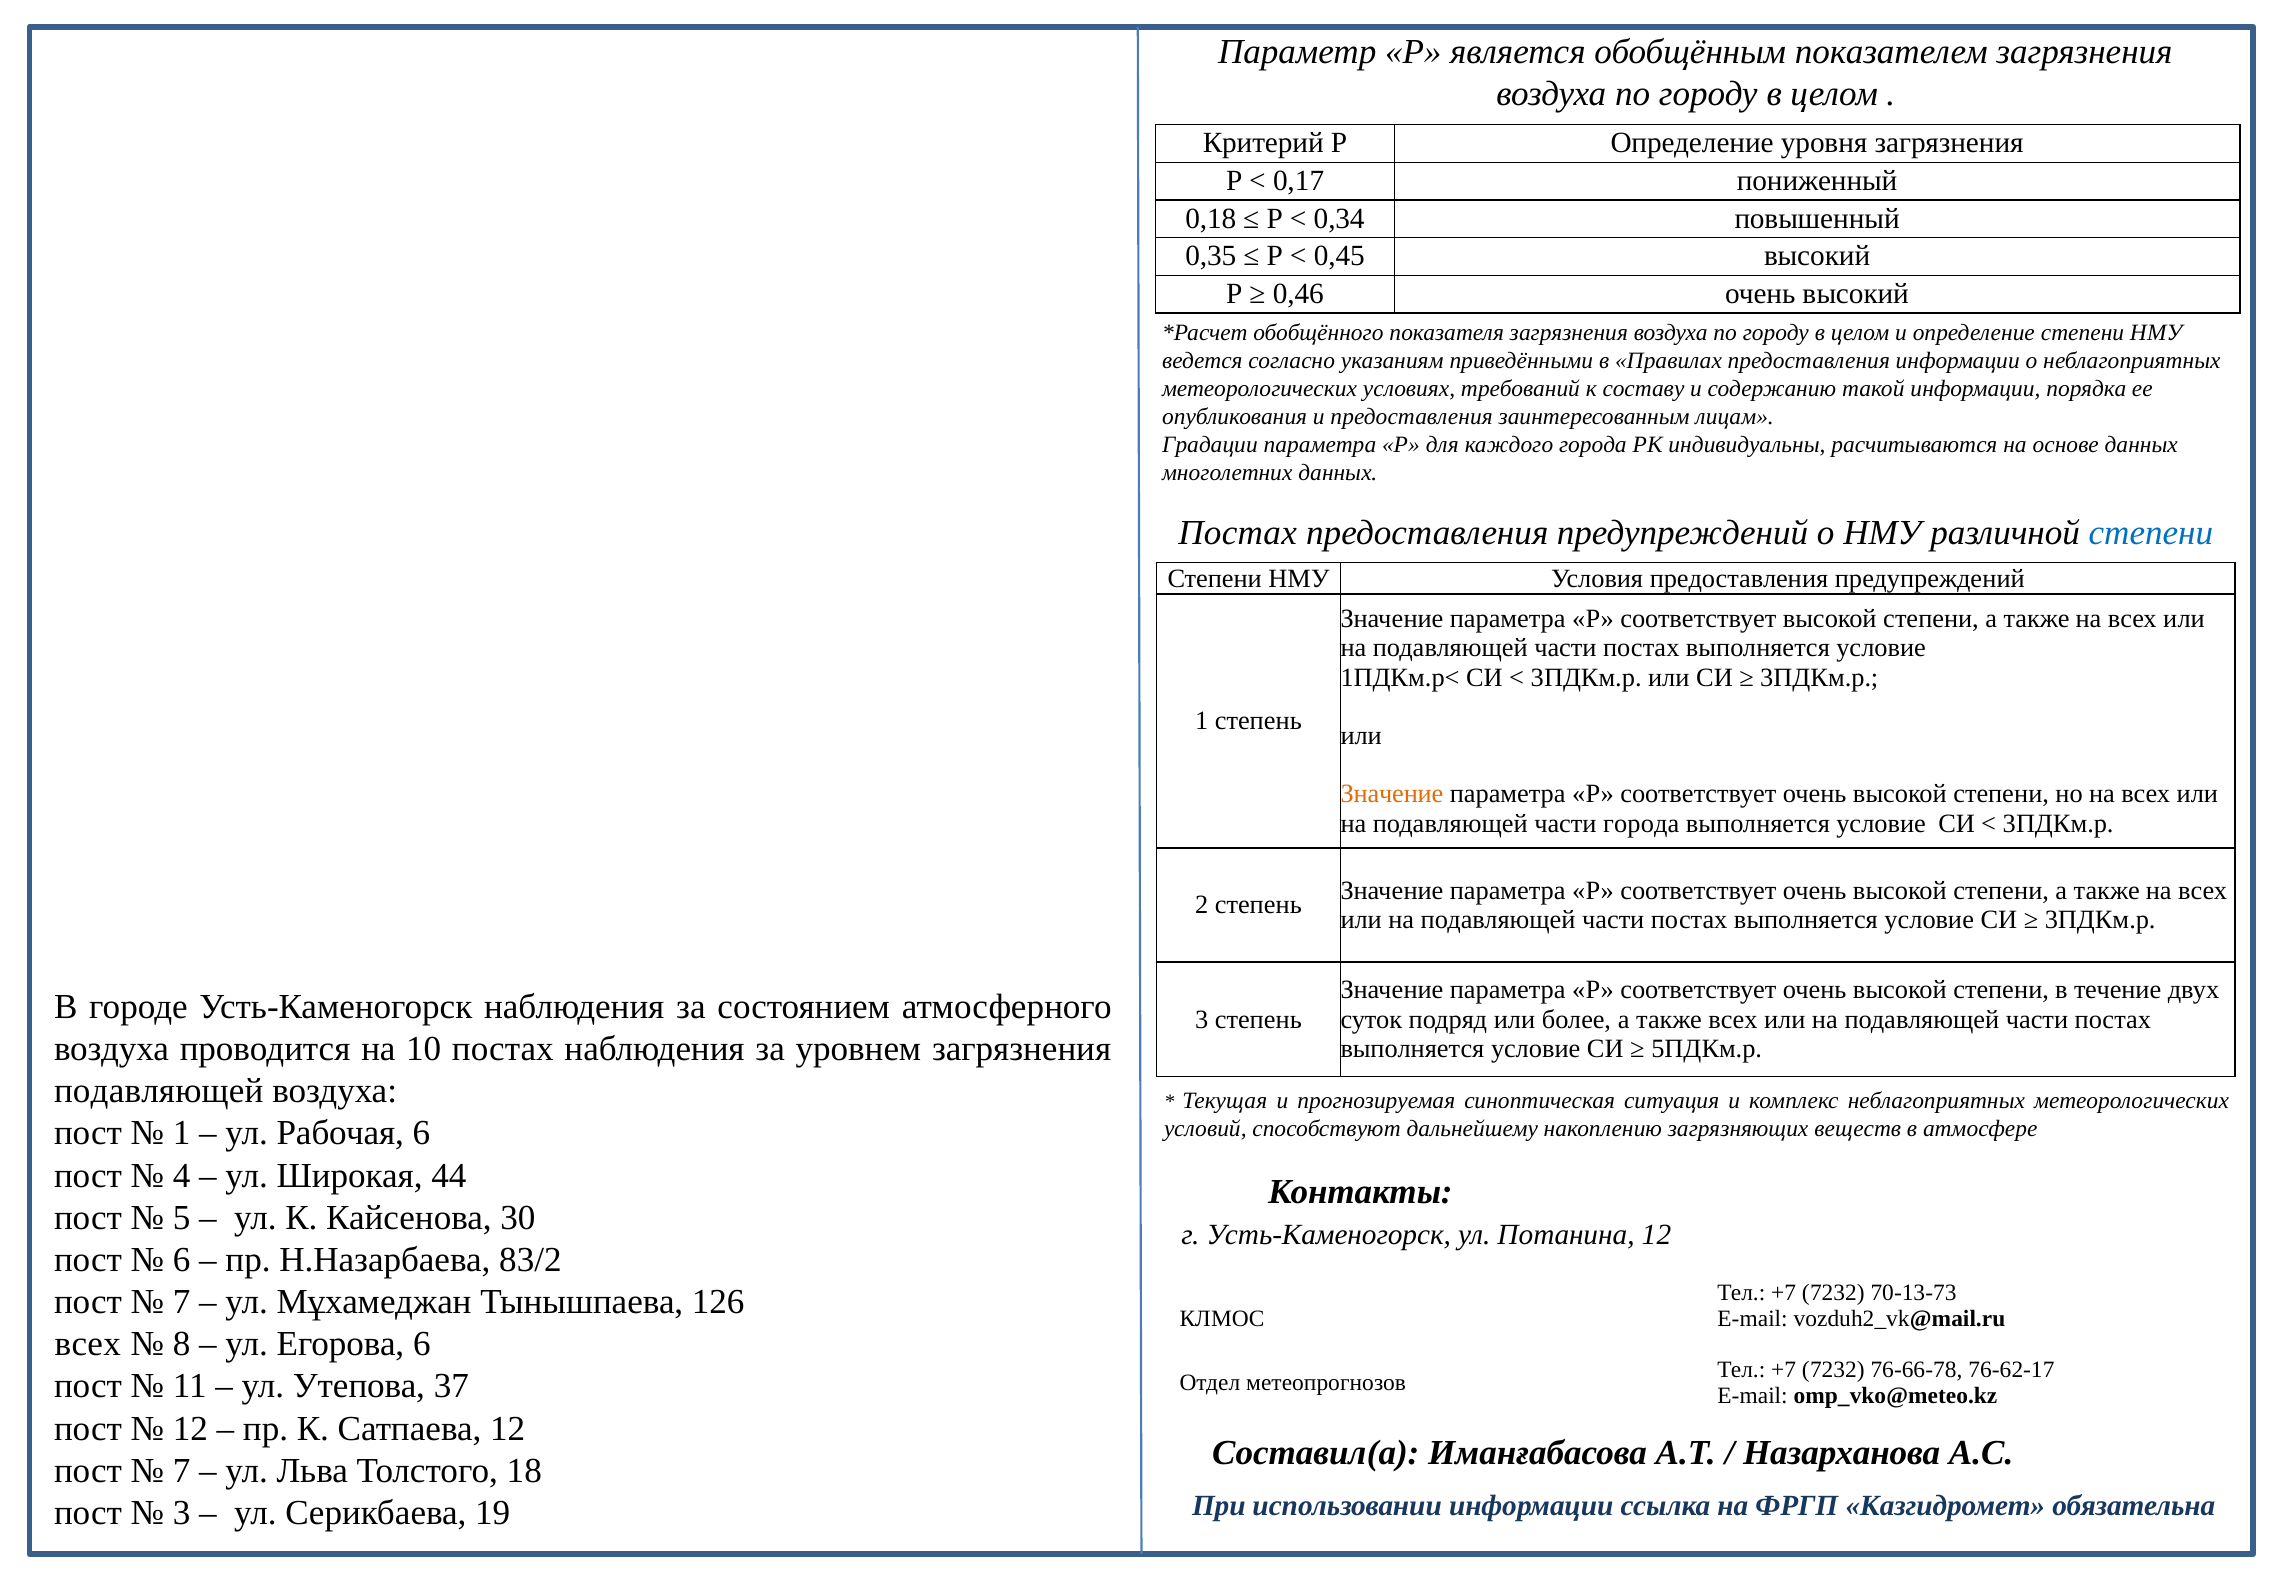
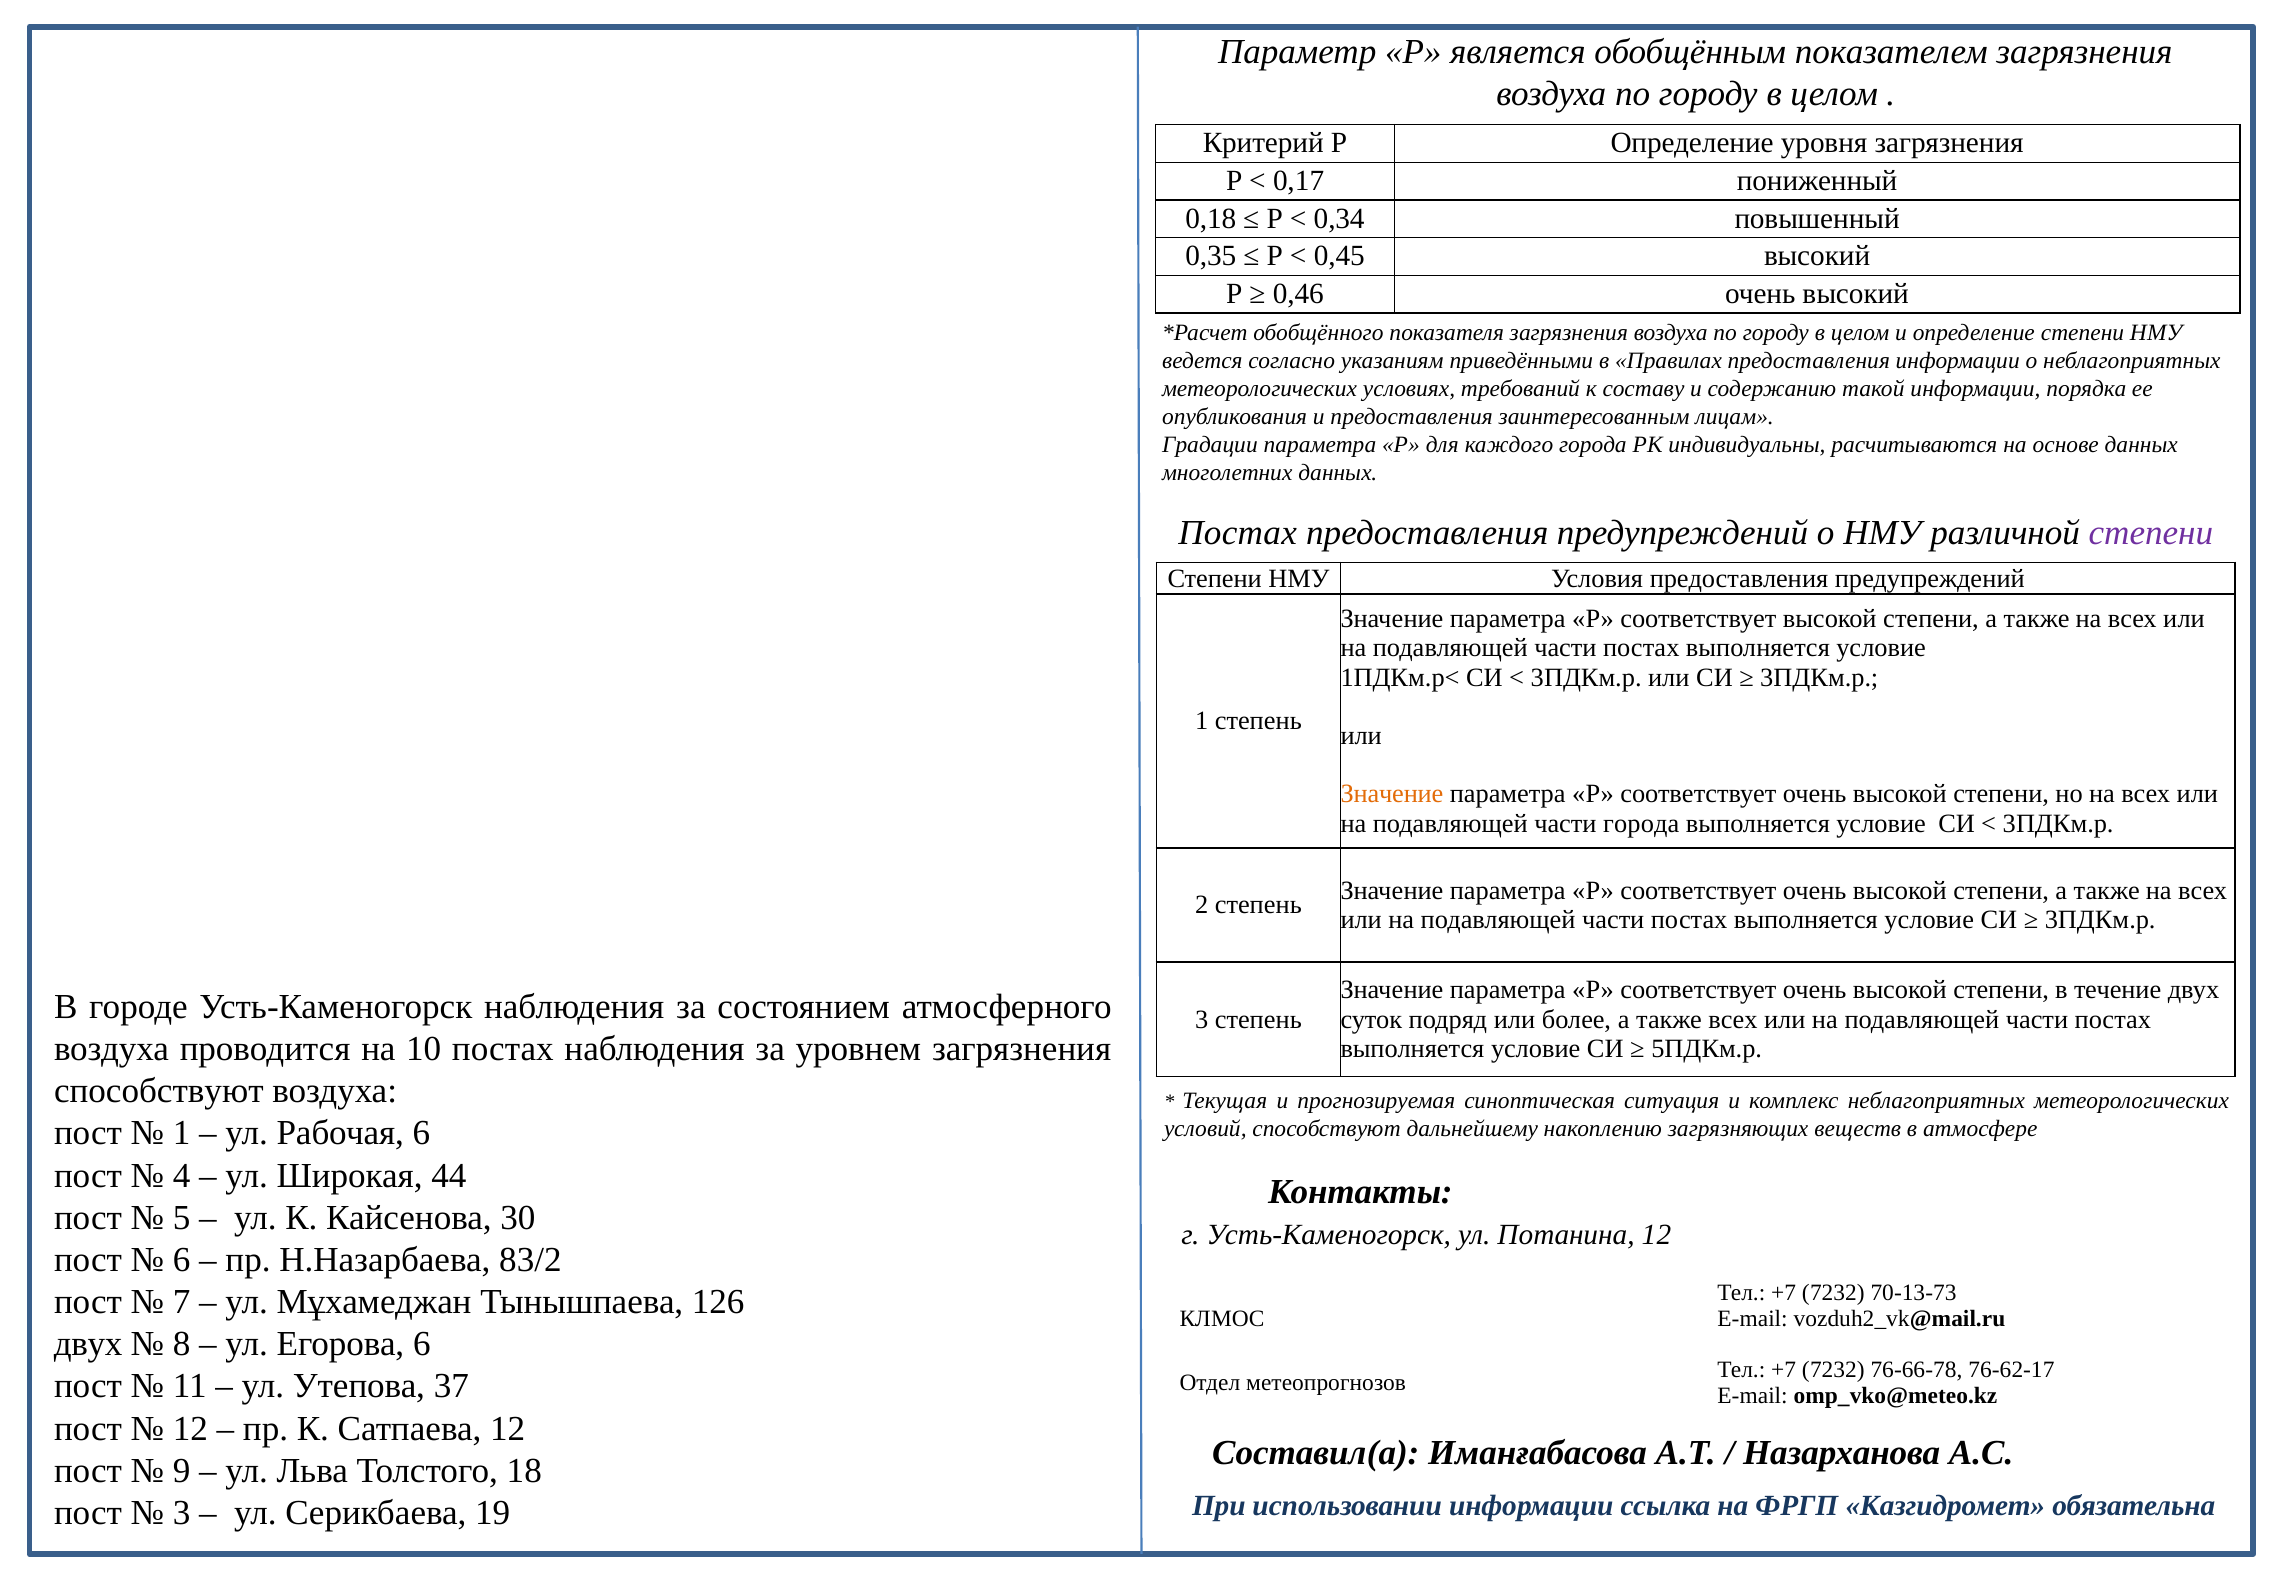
степени at (2151, 533) colour: blue -> purple
подавляющей at (159, 1091): подавляющей -> способствуют
всех at (88, 1344): всех -> двух
7 at (182, 1470): 7 -> 9
